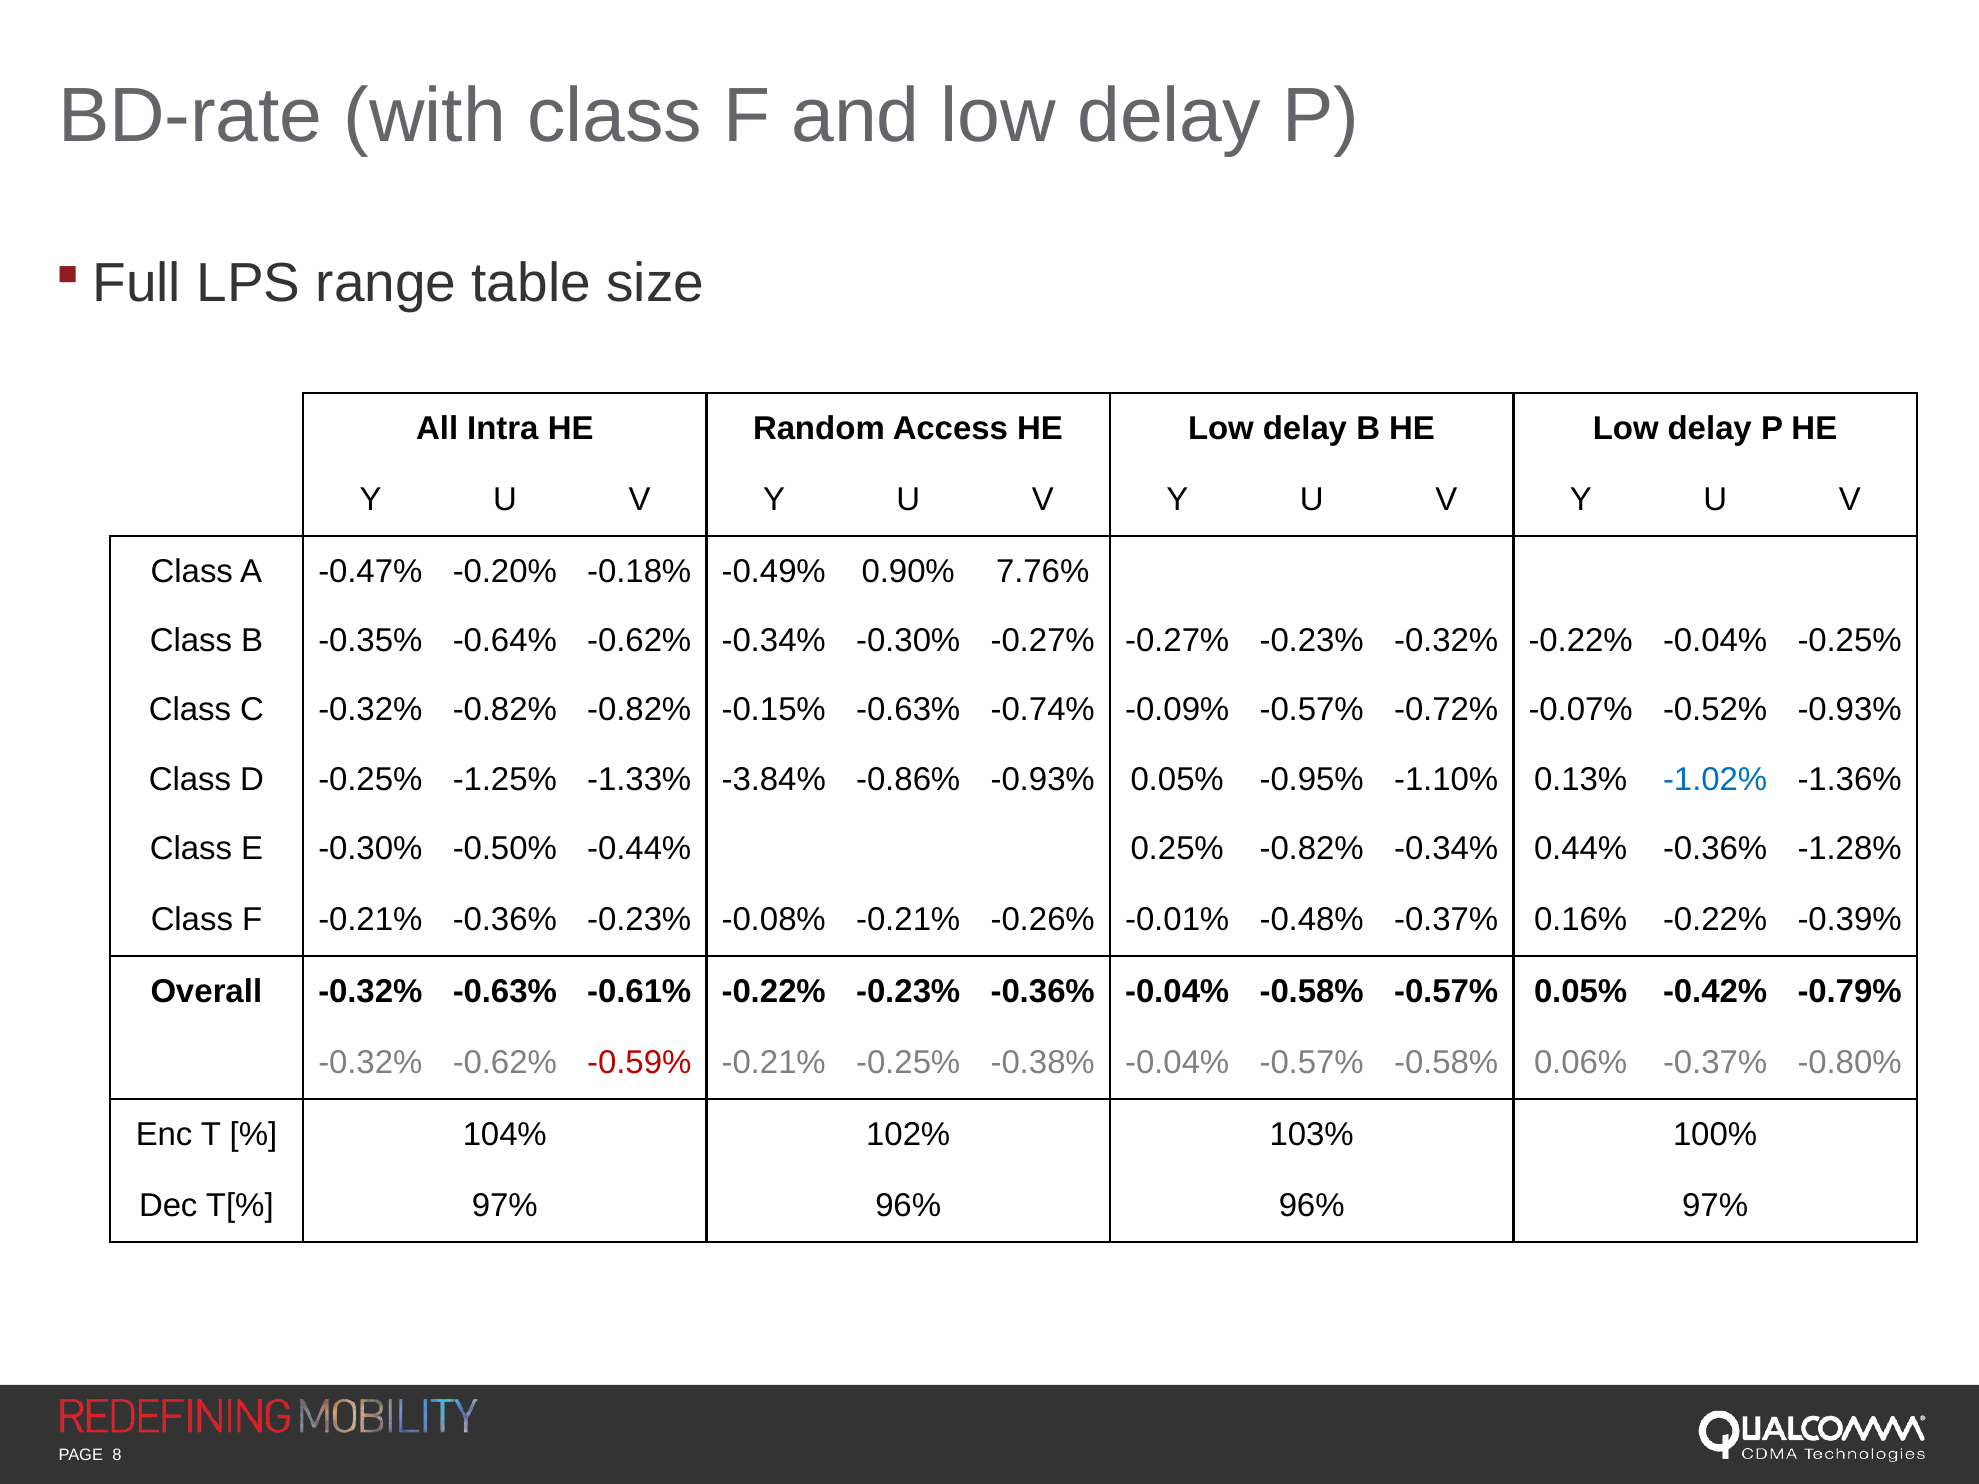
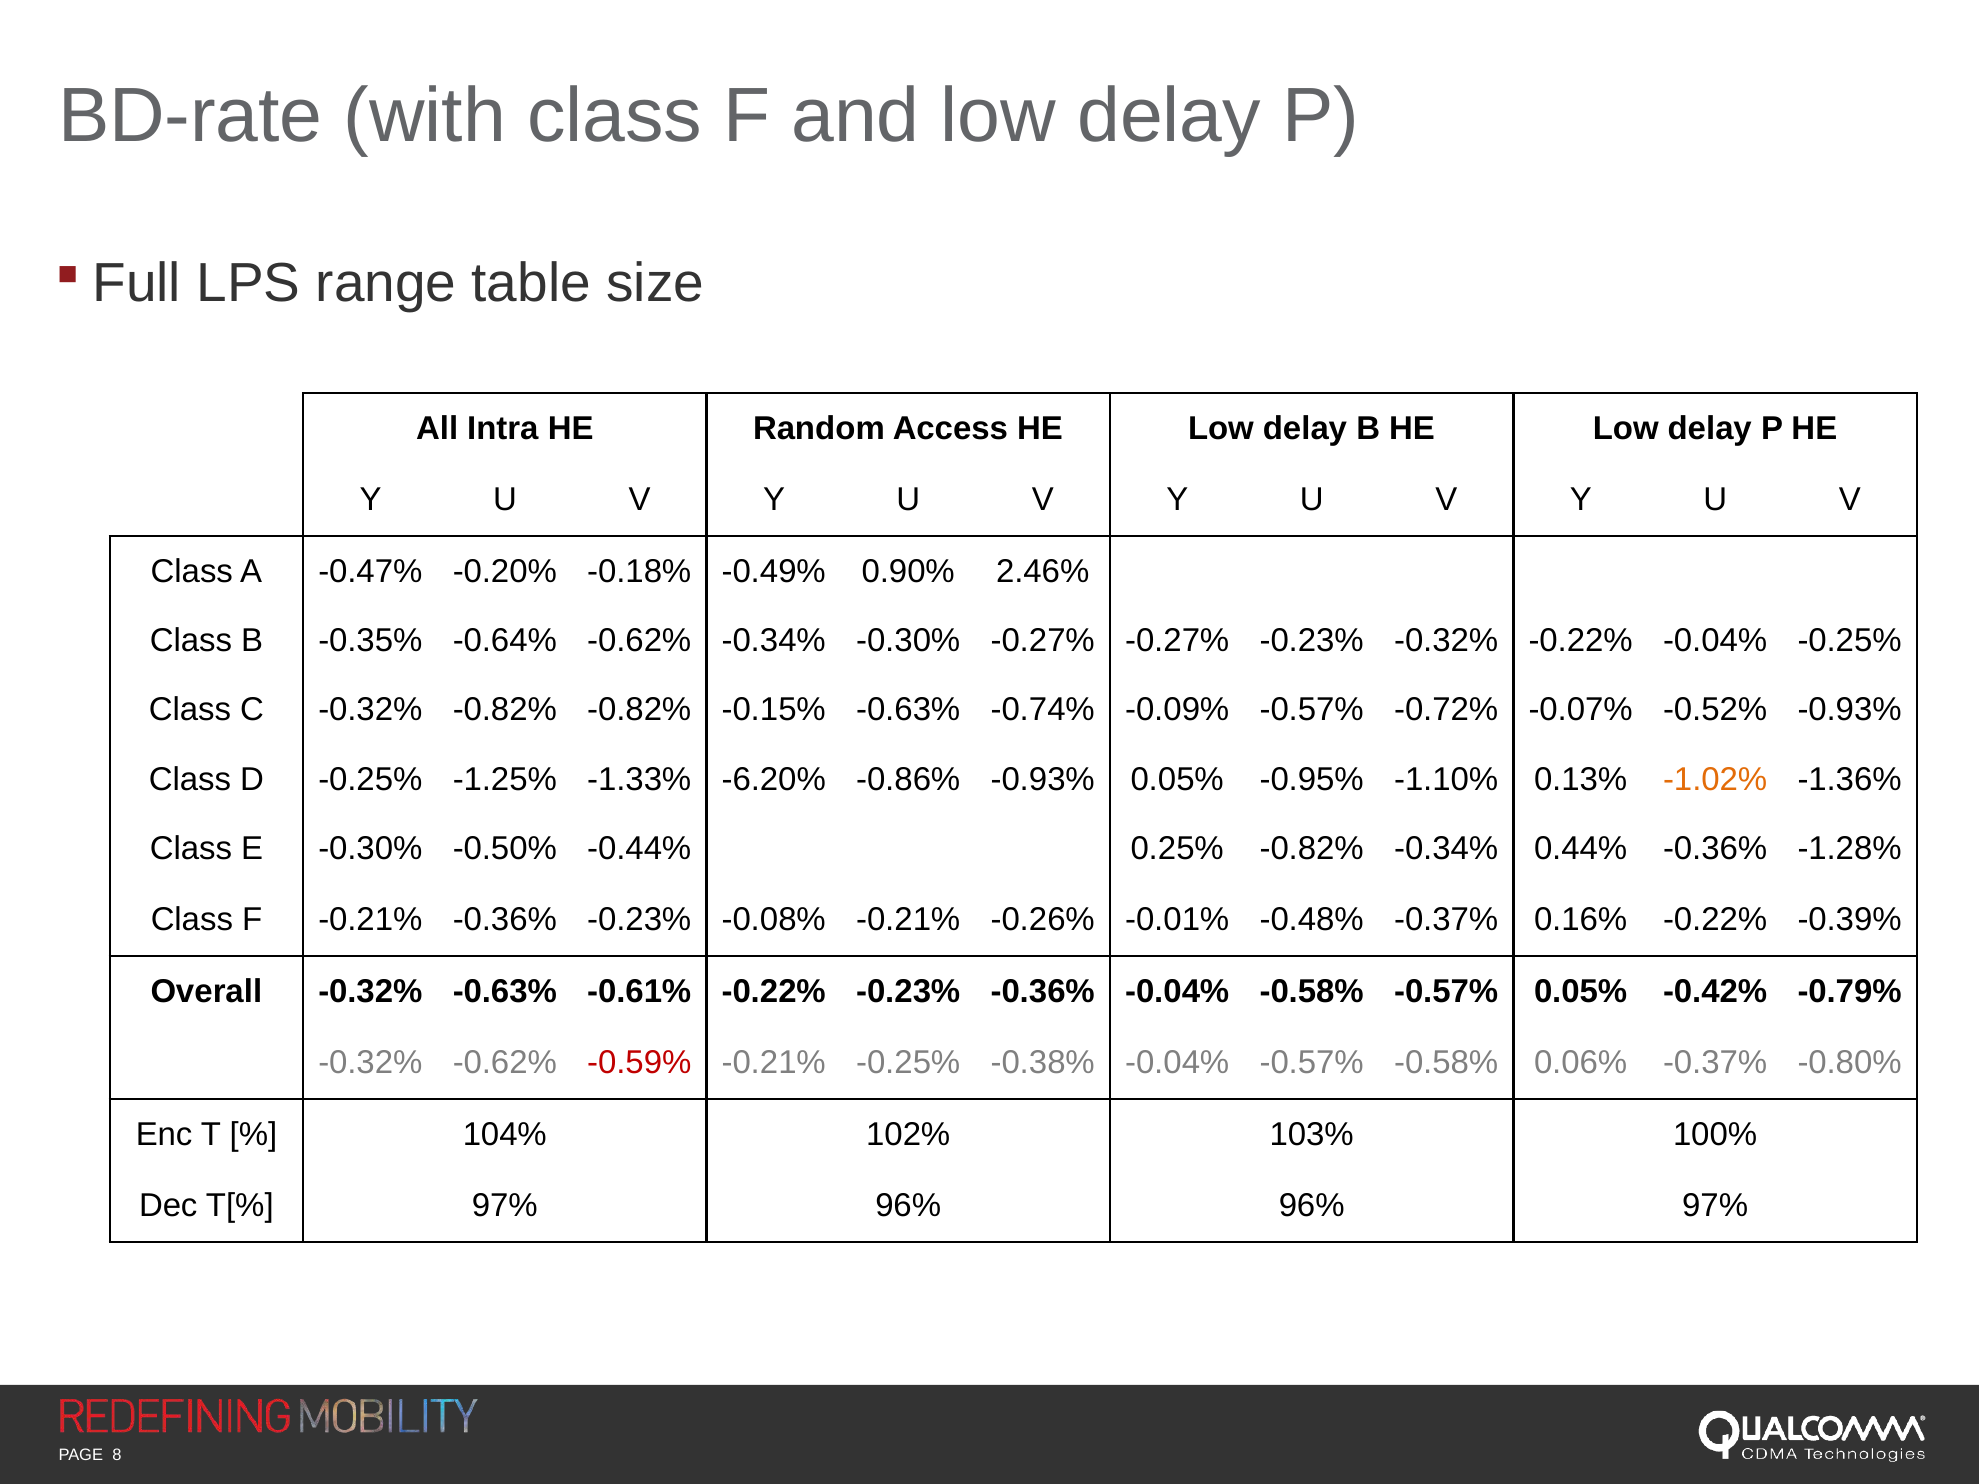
7.76%: 7.76% -> 2.46%
-3.84%: -3.84% -> -6.20%
-1.02% colour: blue -> orange
